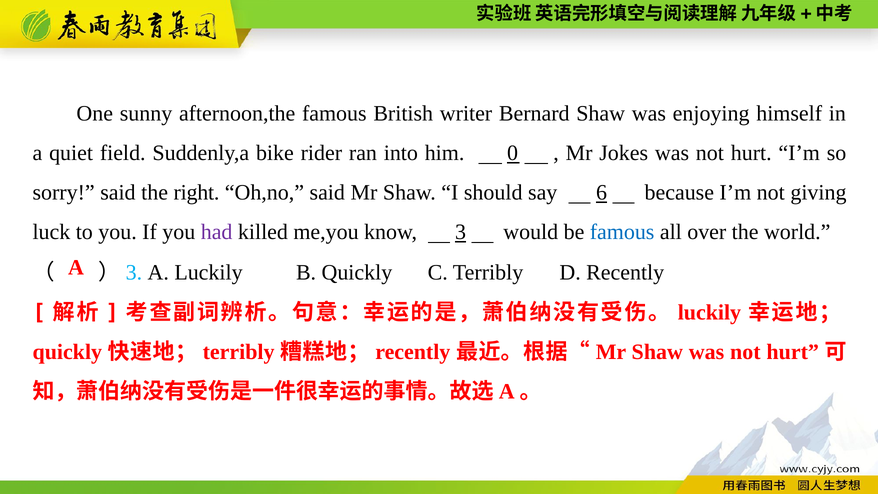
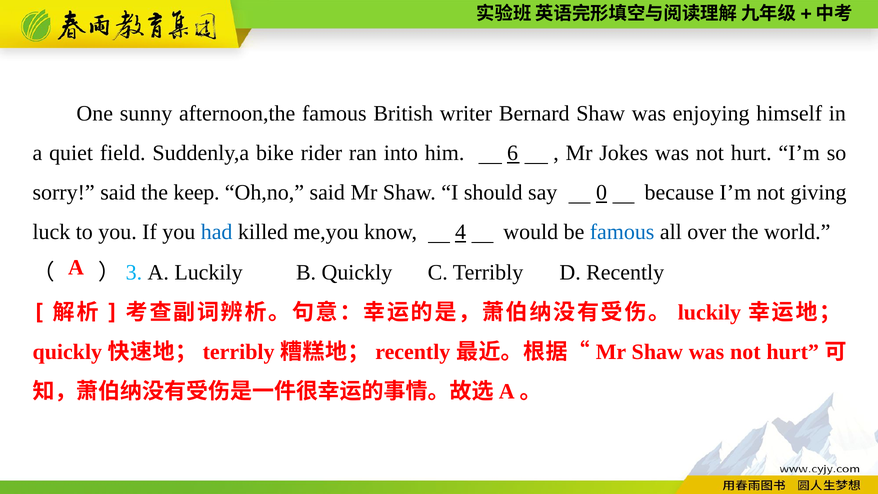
0: 0 -> 6
right: right -> keep
6: 6 -> 0
had colour: purple -> blue
3: 3 -> 4
